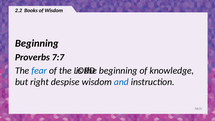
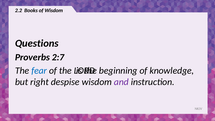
Beginning at (37, 43): Beginning -> Questions
7:7: 7:7 -> 2:7
and colour: blue -> purple
